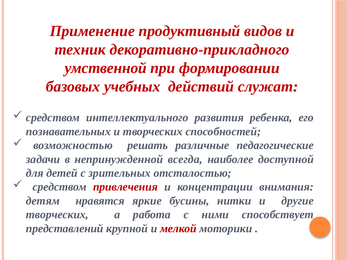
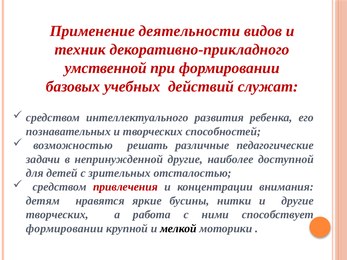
продуктивный: продуктивный -> деятельности
непринужденной всегда: всегда -> другие
представлений at (65, 229): представлений -> формировании
мелкой colour: red -> black
